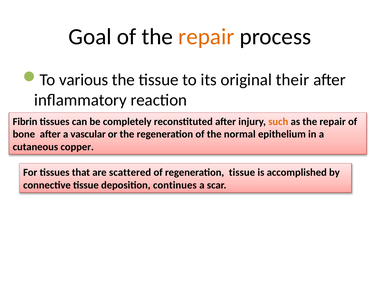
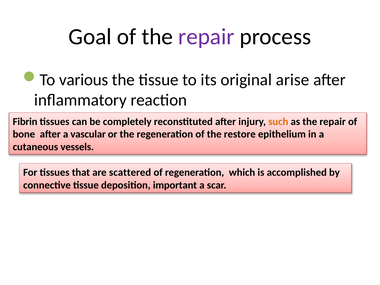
repair at (206, 37) colour: orange -> purple
their: their -> arise
normal: normal -> restore
copper: copper -> vessels
regeneration tissue: tissue -> which
continues: continues -> important
